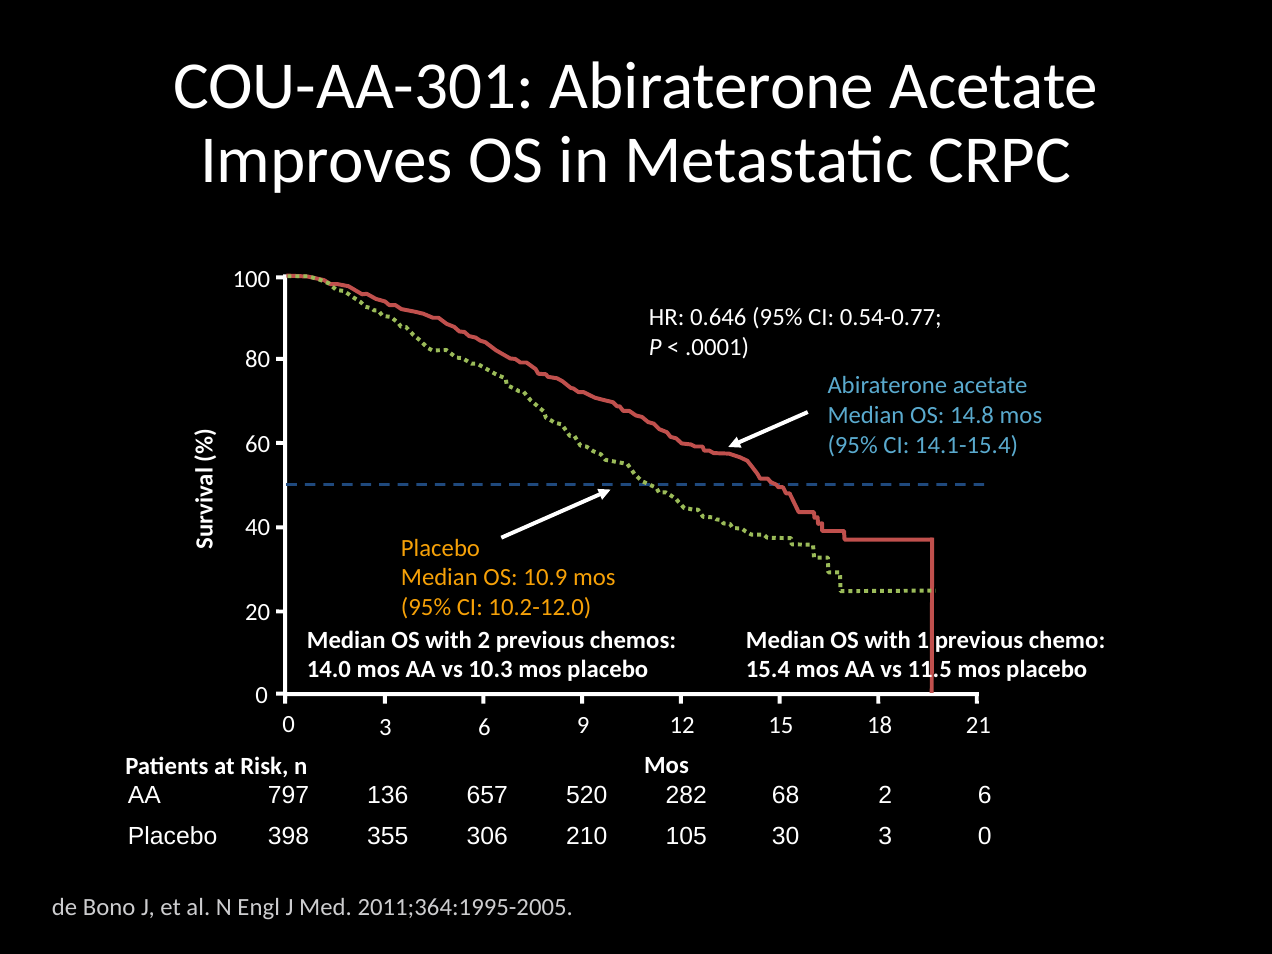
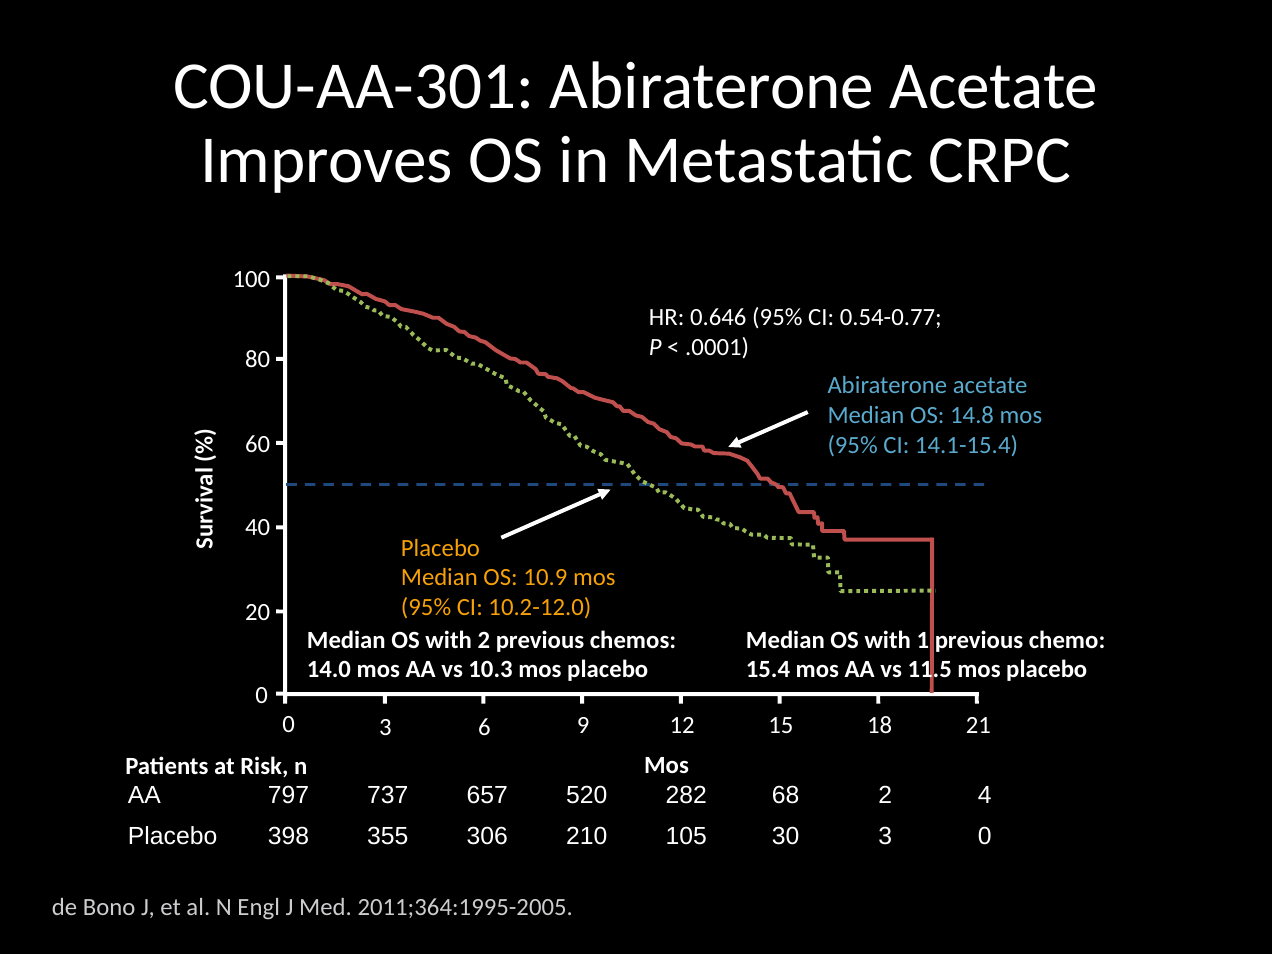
136: 136 -> 737
2 6: 6 -> 4
